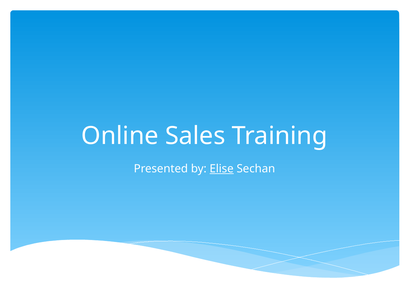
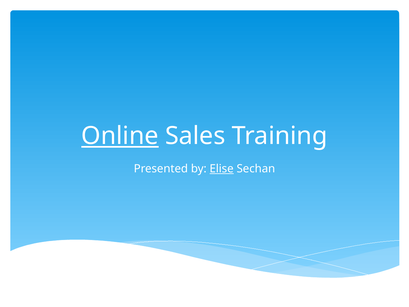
Online underline: none -> present
